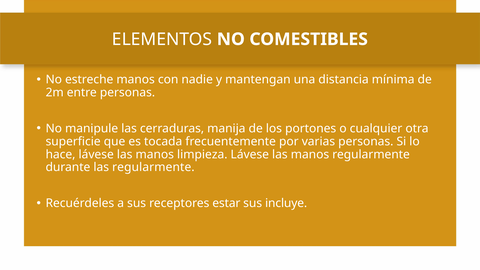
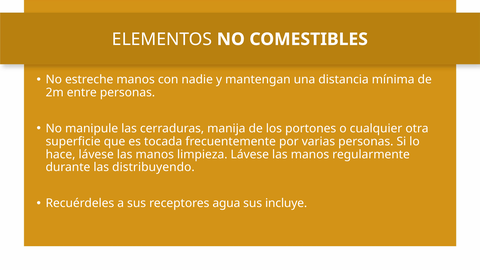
las regularmente: regularmente -> distribuyendo
estar: estar -> agua
